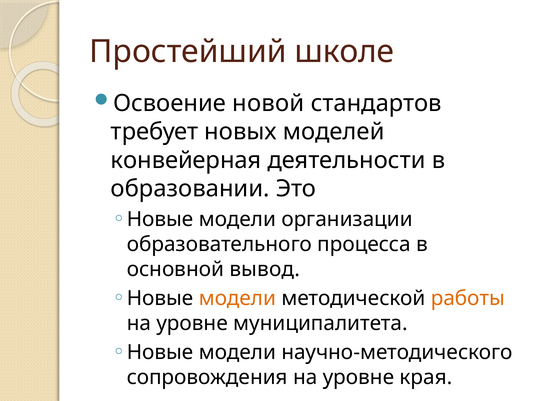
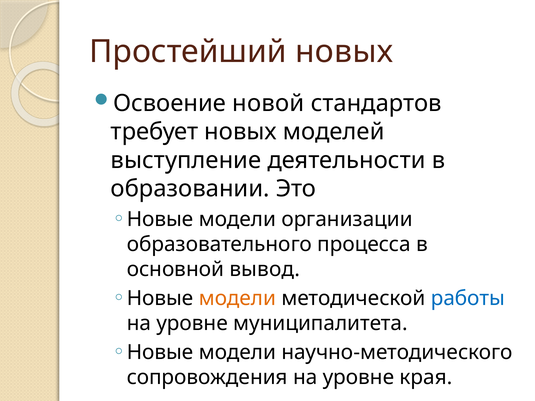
Простейший школе: школе -> новых
конвейерная: конвейерная -> выступление
работы colour: orange -> blue
